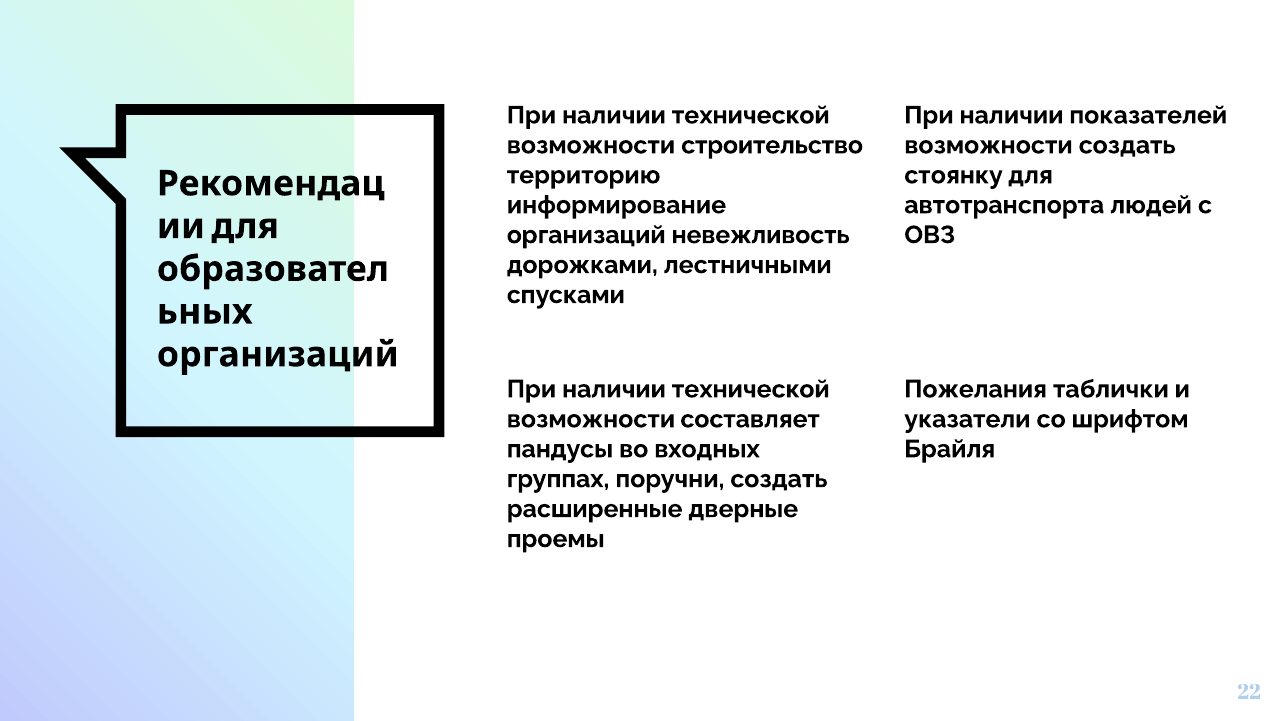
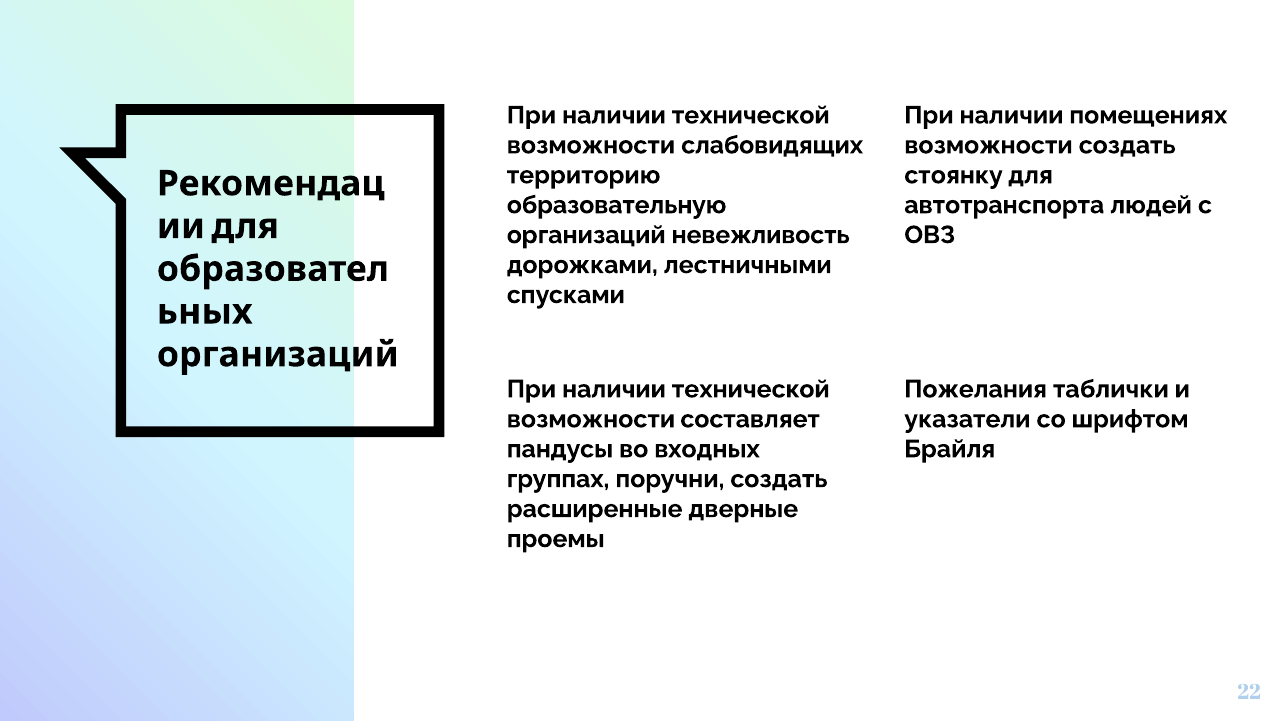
показателей: показателей -> помещениях
строительство: строительство -> слабовидящих
информирование: информирование -> образовательную
